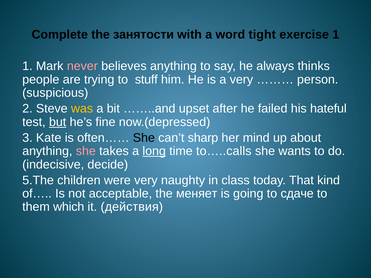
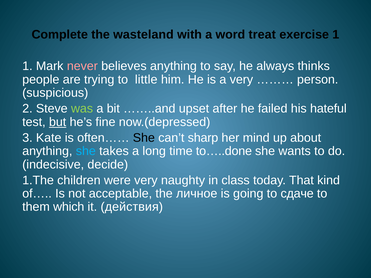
занятости: занятости -> wasteland
tight: tight -> treat
stuff: stuff -> little
was colour: yellow -> light green
she at (86, 151) colour: pink -> light blue
long underline: present -> none
to…..calls: to…..calls -> to…..done
5.The: 5.The -> 1.The
меняет: меняет -> личное
